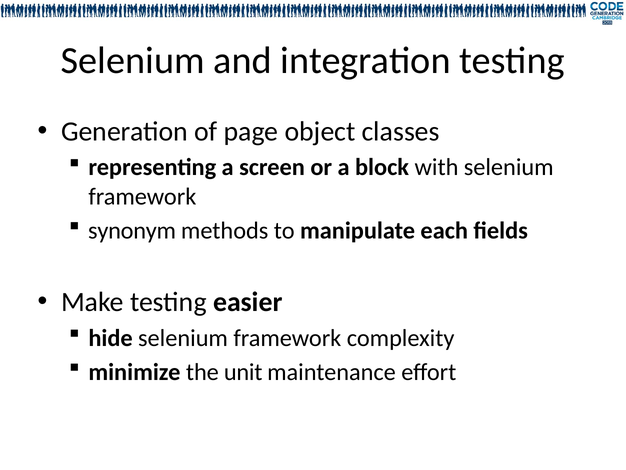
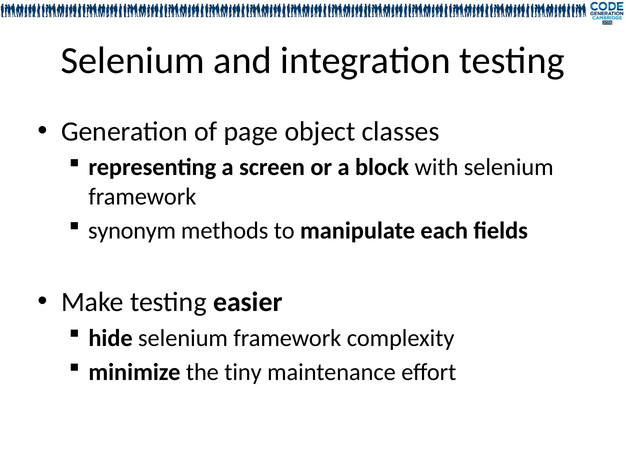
unit: unit -> tiny
